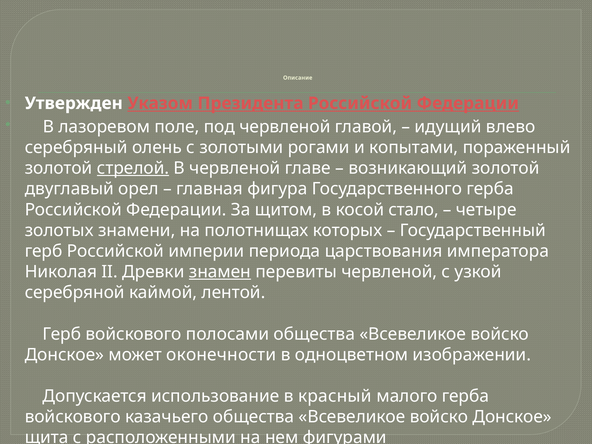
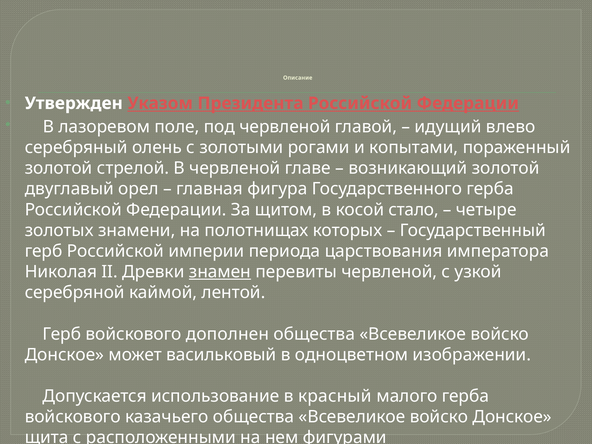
стрелой underline: present -> none
полосами: полосами -> дополнен
оконечности: оконечности -> васильковый
